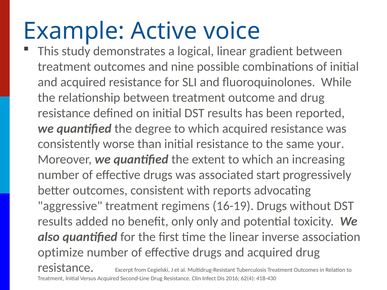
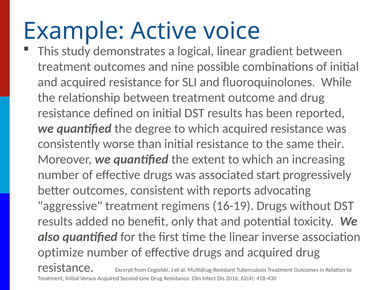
your: your -> their
only only: only -> that
